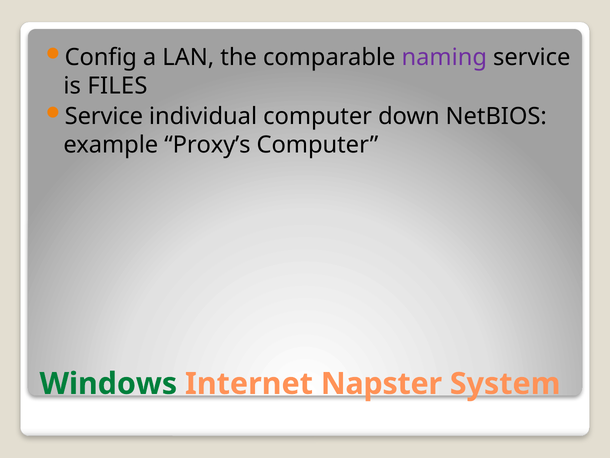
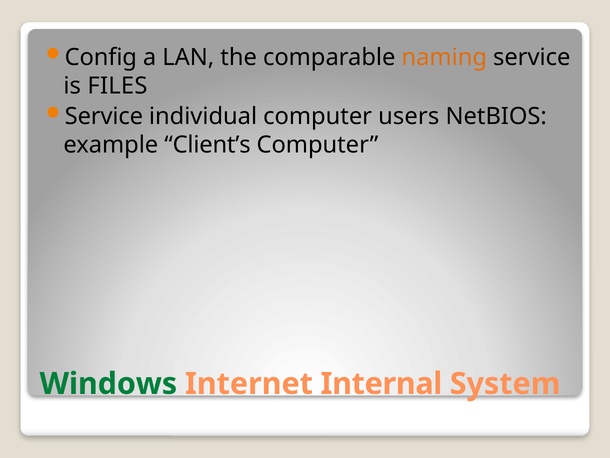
naming colour: purple -> orange
down: down -> users
Proxy’s: Proxy’s -> Client’s
Napster: Napster -> Internal
